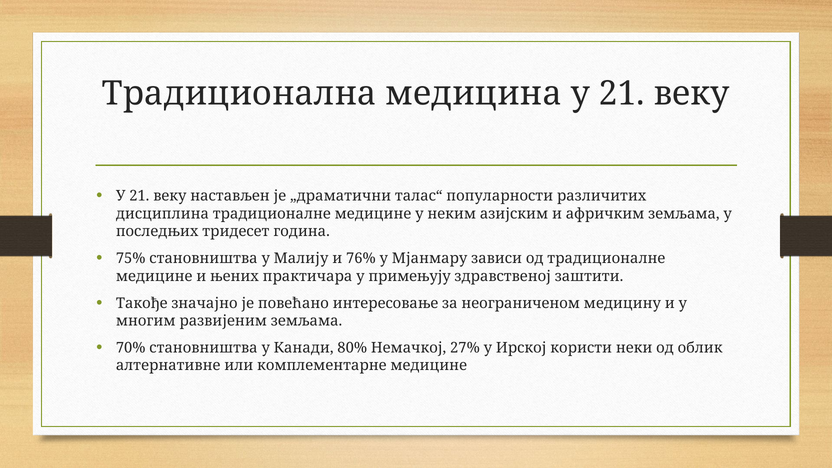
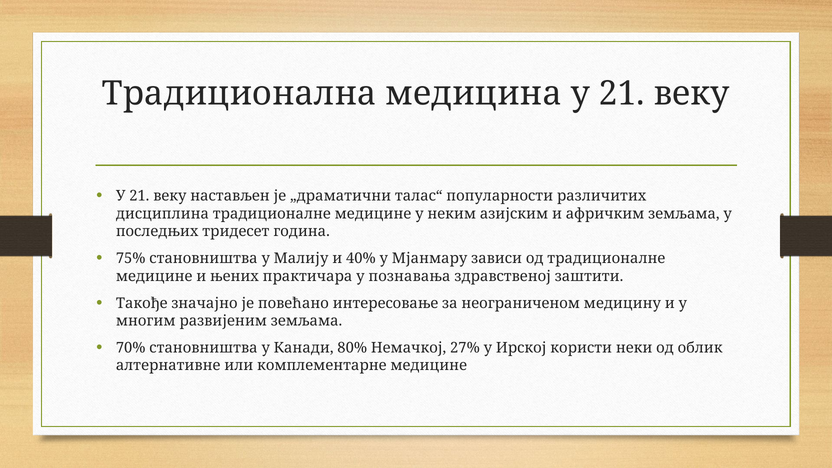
76%: 76% -> 40%
примењују: примењују -> познавања
